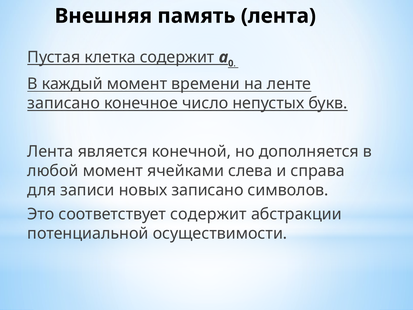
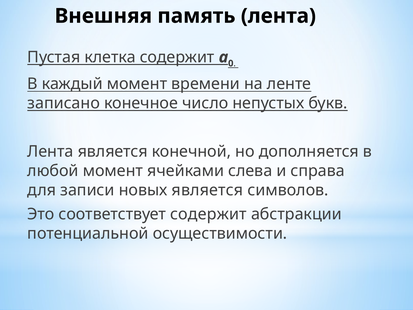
новых записано: записано -> является
